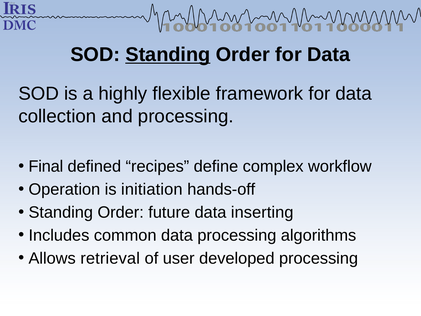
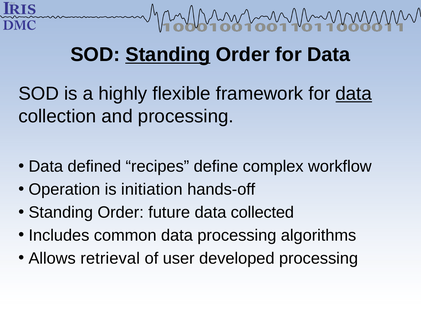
data at (354, 94) underline: none -> present
Final at (46, 166): Final -> Data
inserting: inserting -> collected
